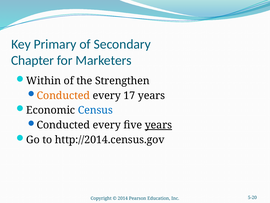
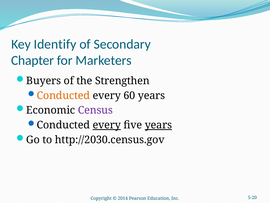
Primary: Primary -> Identify
Within: Within -> Buyers
17: 17 -> 60
Census colour: blue -> purple
every at (107, 125) underline: none -> present
http://2014.census.gov: http://2014.census.gov -> http://2030.census.gov
